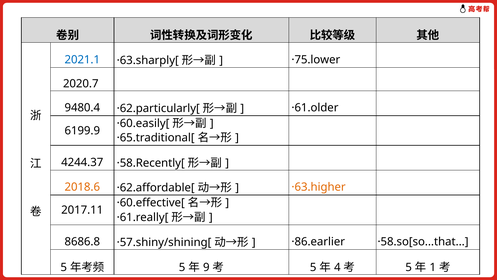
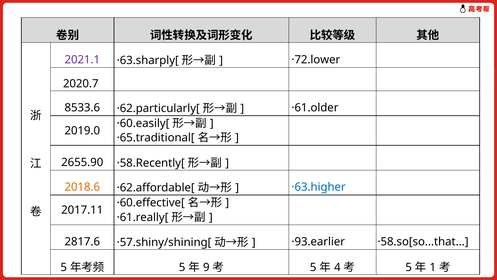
2021.1 colour: blue -> purple
·75.lower: ·75.lower -> ·72.lower
9480.4: 9480.4 -> 8533.6
6199.9: 6199.9 -> 2019.0
4244.37: 4244.37 -> 2655.90
·63.higher colour: orange -> blue
8686.8: 8686.8 -> 2817.6
·86.earlier: ·86.earlier -> ·93.earlier
